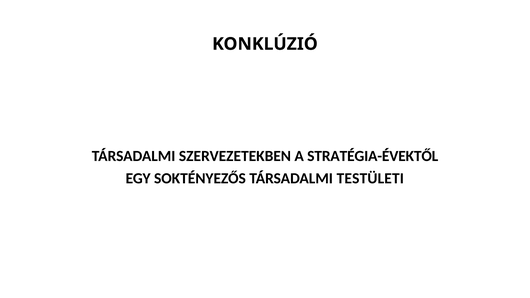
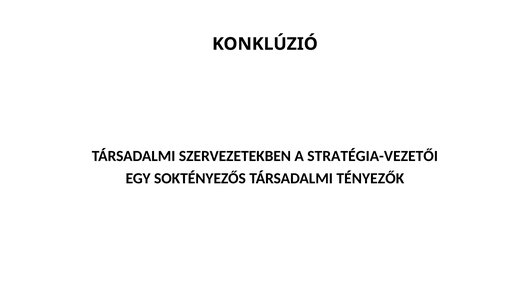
STRATÉGIA-ÉVEKTŐL: STRATÉGIA-ÉVEKTŐL -> STRATÉGIA-VEZETŐI
TESTÜLETI: TESTÜLETI -> TÉNYEZŐK
